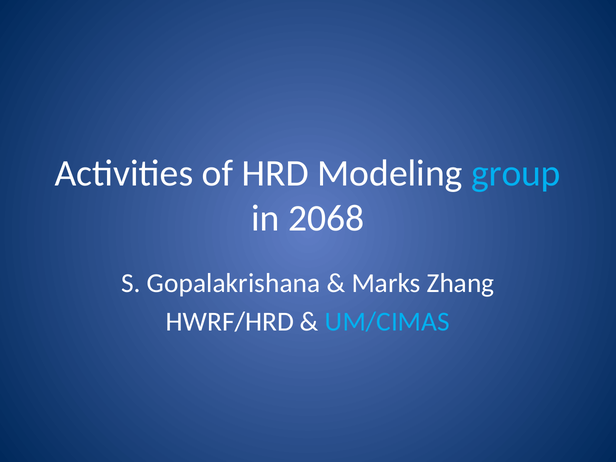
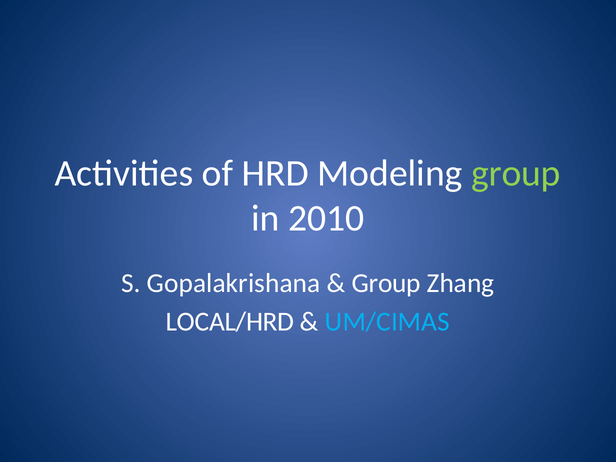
group at (516, 173) colour: light blue -> light green
2068: 2068 -> 2010
Marks at (386, 283): Marks -> Group
HWRF/HRD: HWRF/HRD -> LOCAL/HRD
